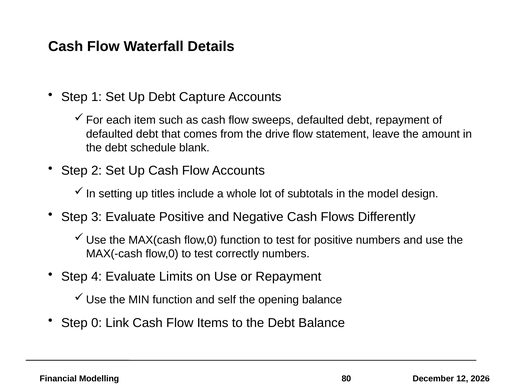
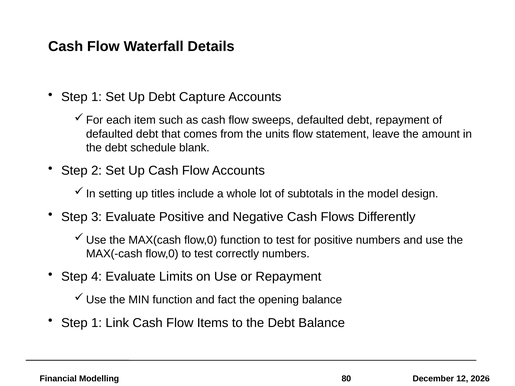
drive: drive -> units
self: self -> fact
0 at (97, 323): 0 -> 1
